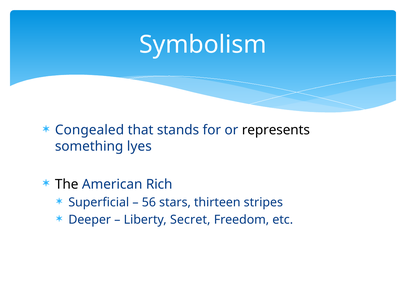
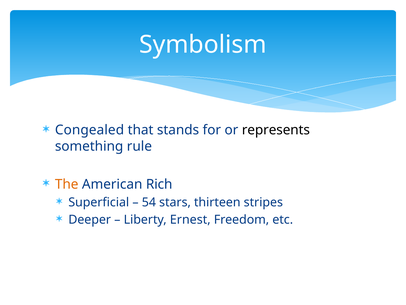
lyes: lyes -> rule
The colour: black -> orange
56: 56 -> 54
Secret: Secret -> Ernest
